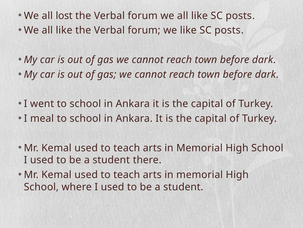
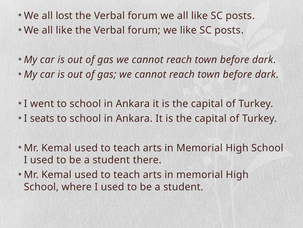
meal: meal -> seats
